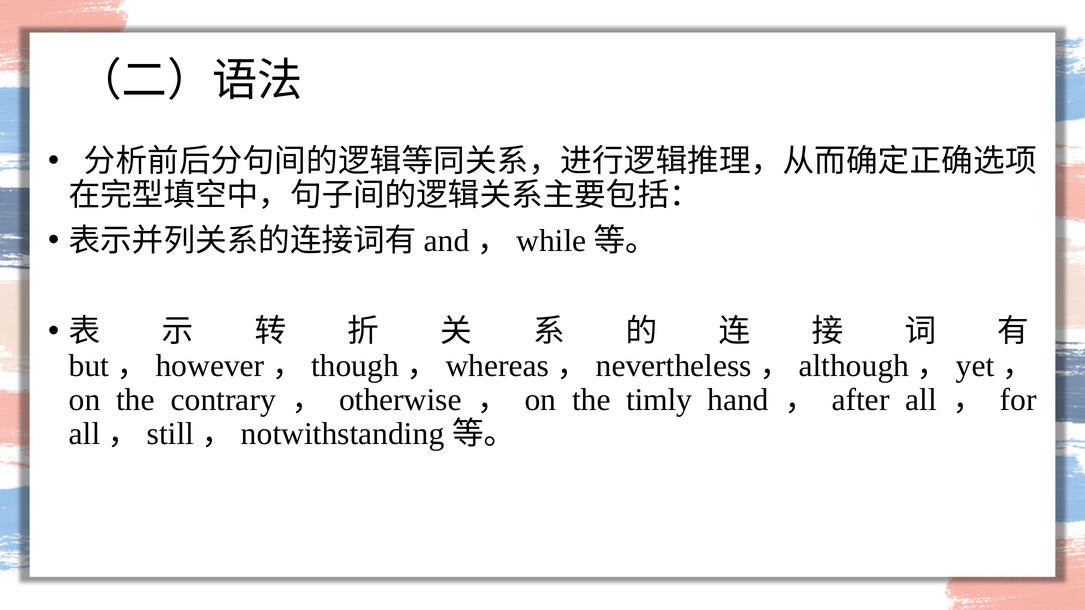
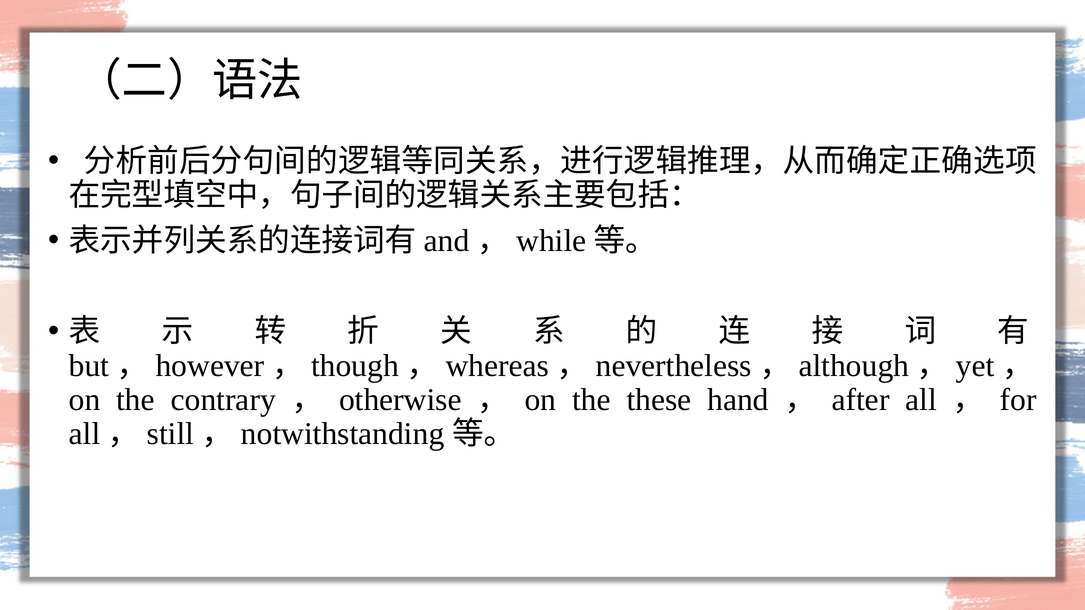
timly: timly -> these
